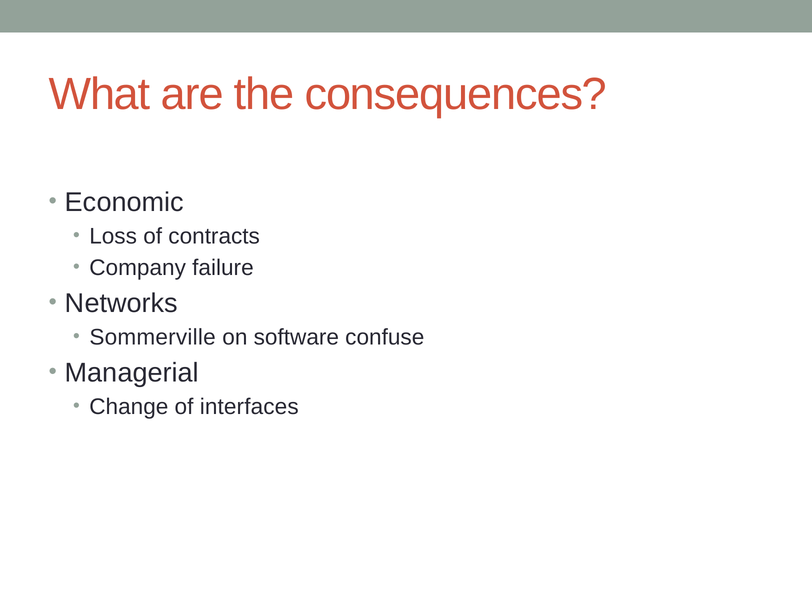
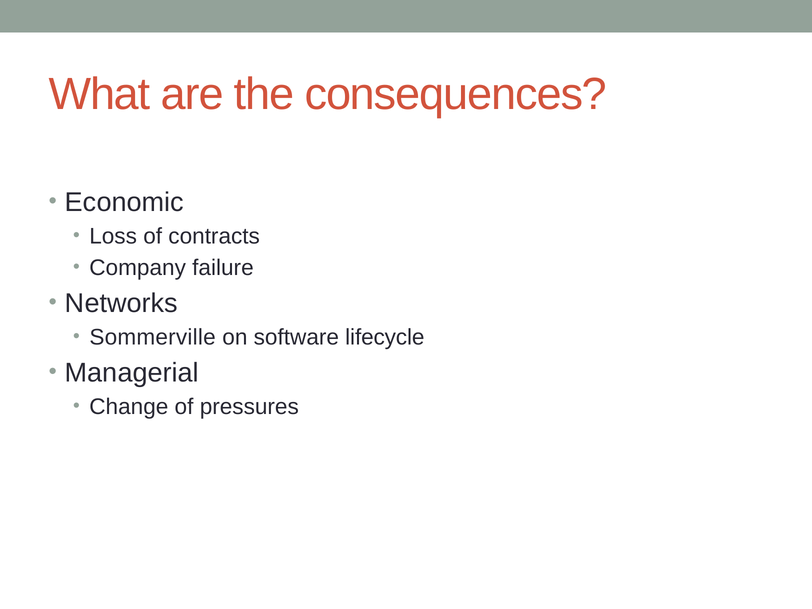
confuse: confuse -> lifecycle
interfaces: interfaces -> pressures
